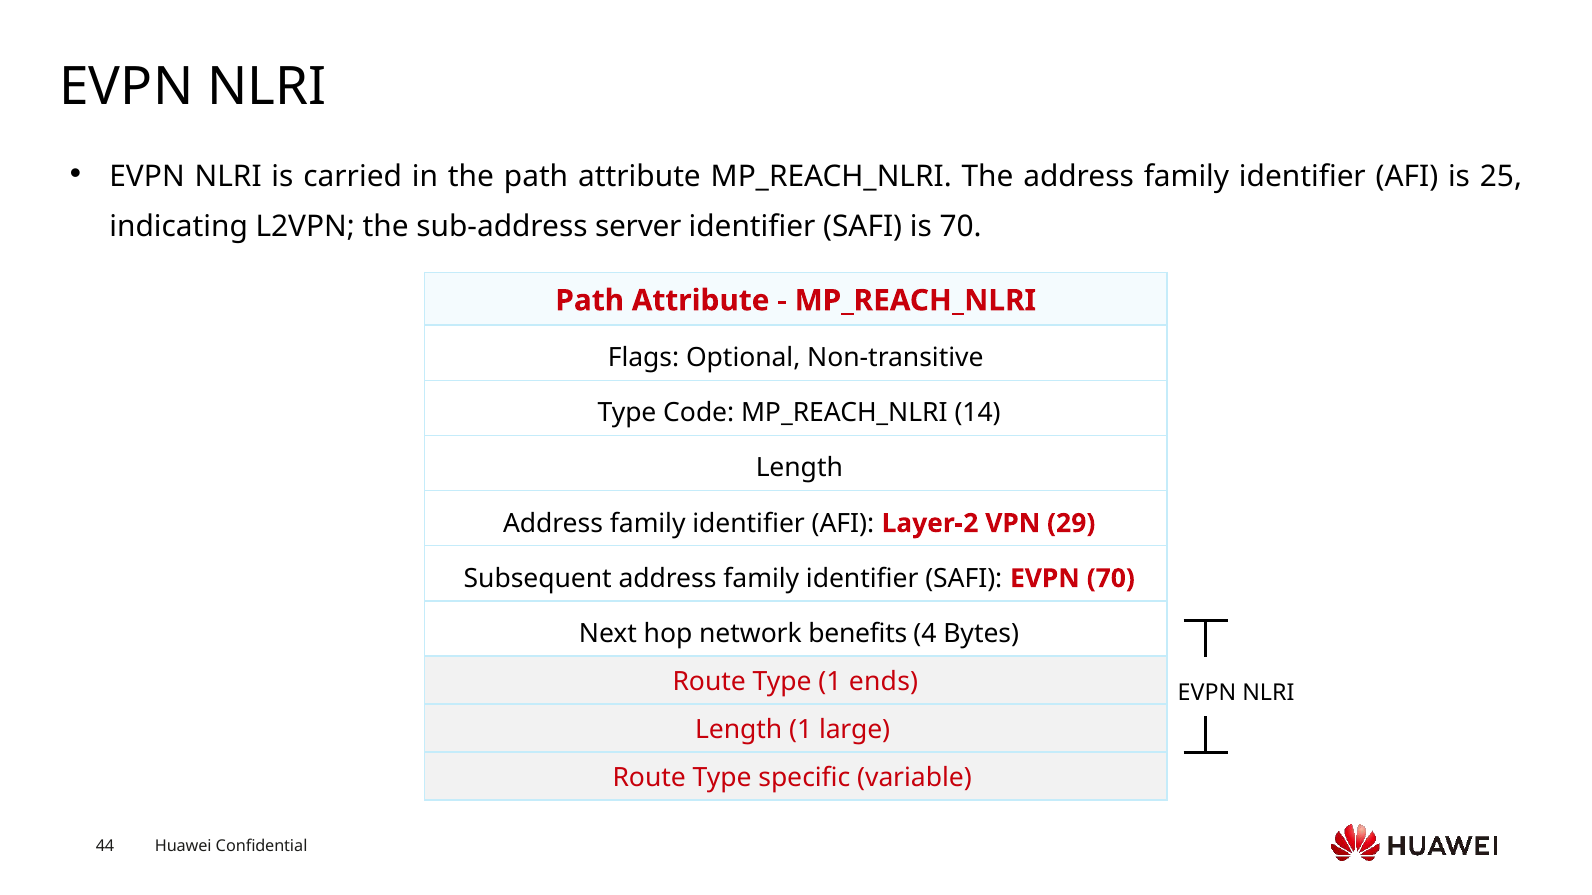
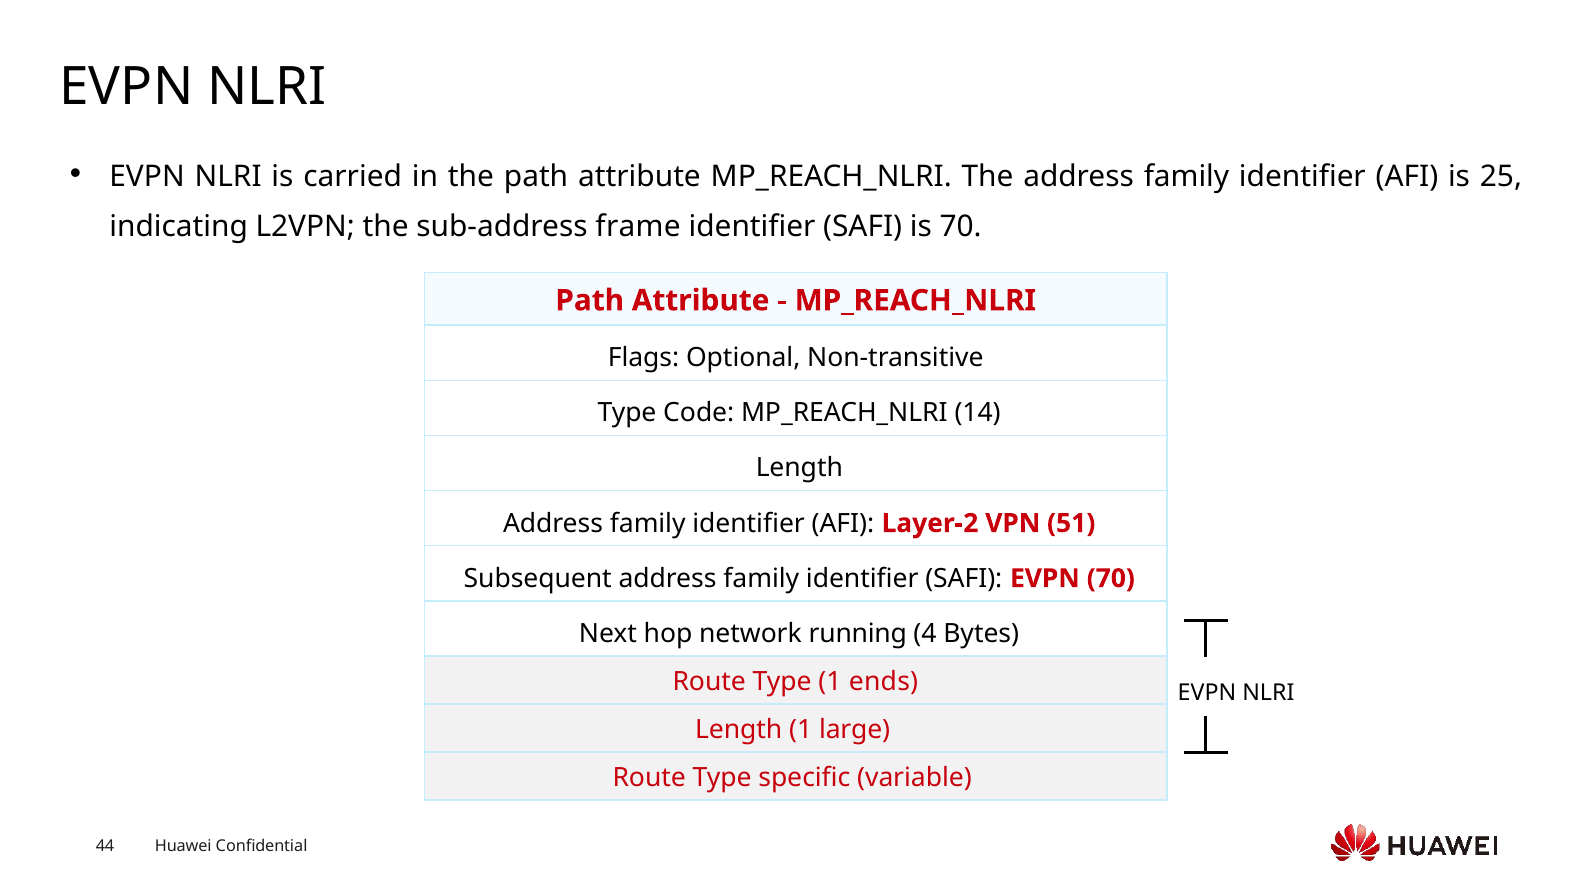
server: server -> frame
29: 29 -> 51
benefits: benefits -> running
